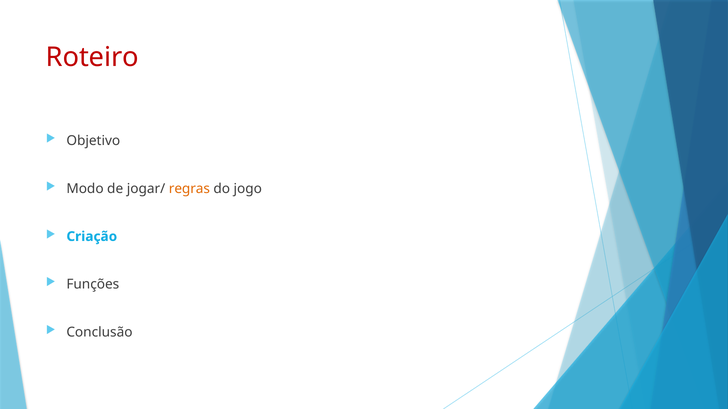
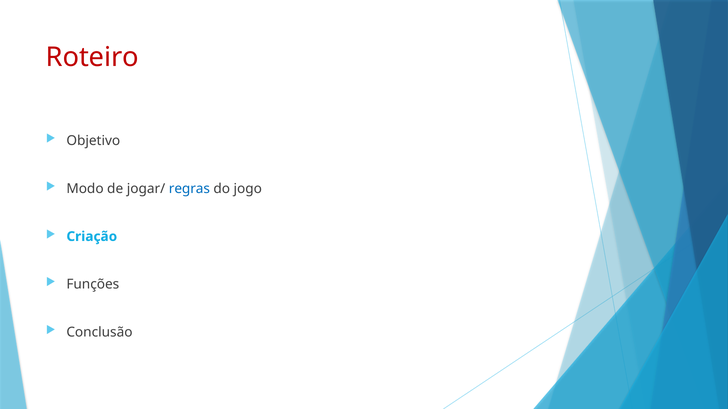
regras colour: orange -> blue
